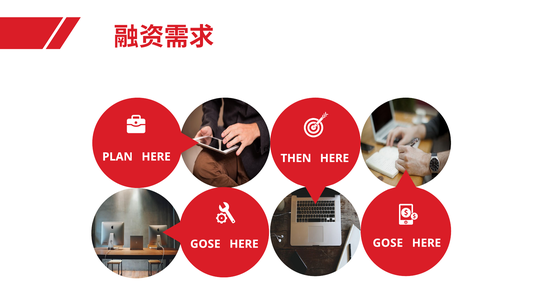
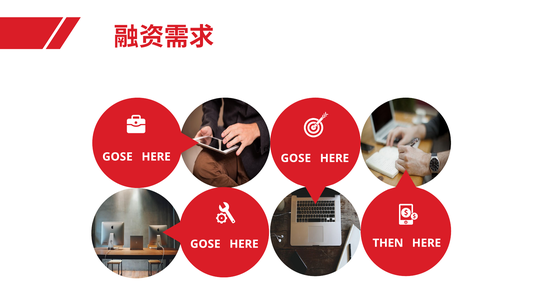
PLAN at (118, 157): PLAN -> GOSE
THEN at (296, 158): THEN -> GOSE
GOSE at (388, 243): GOSE -> THEN
